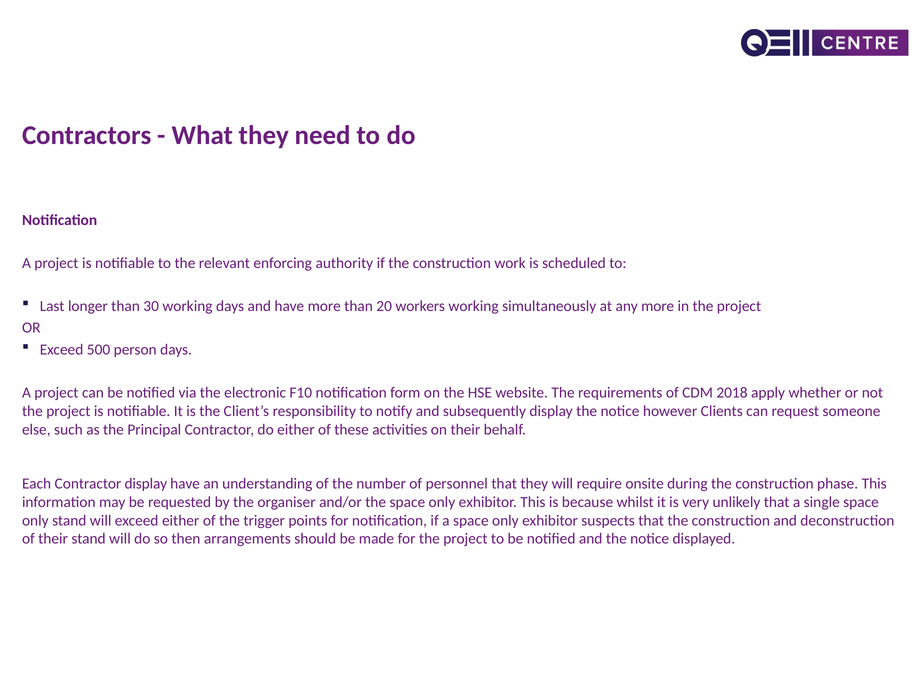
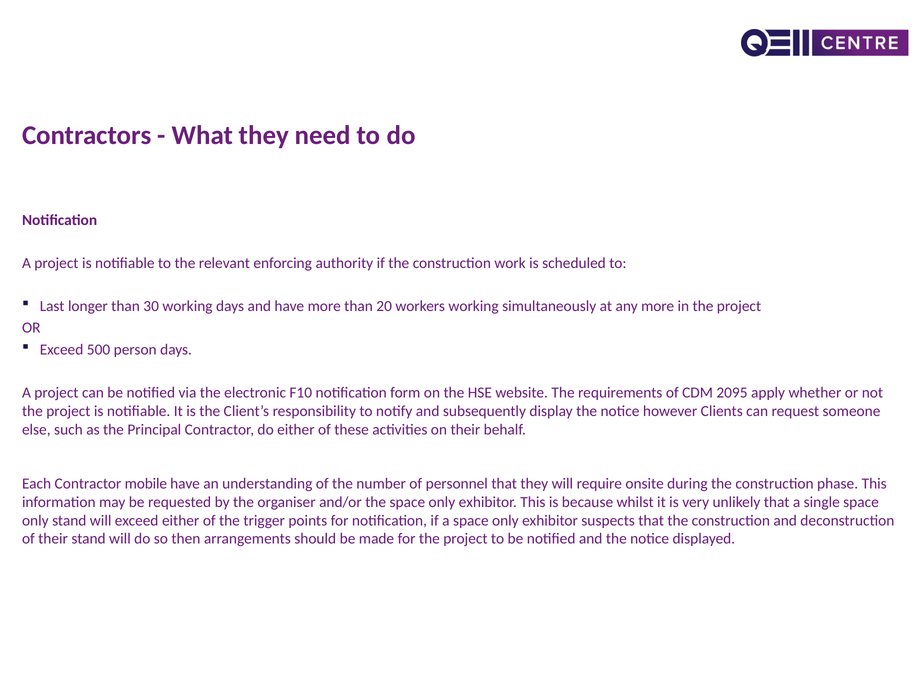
2018: 2018 -> 2095
Contractor display: display -> mobile
